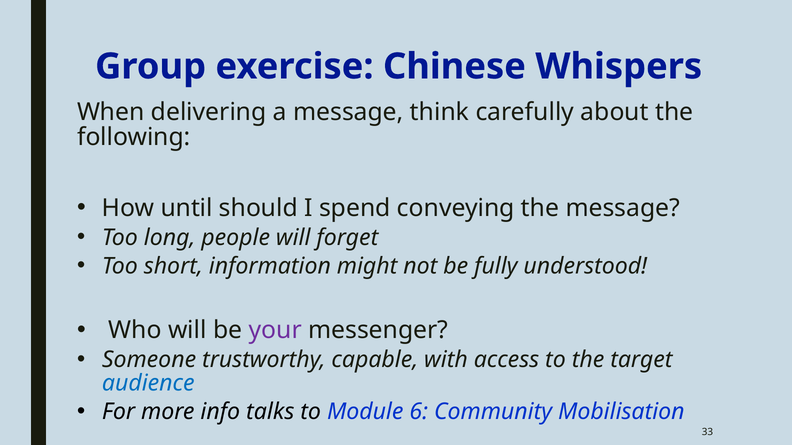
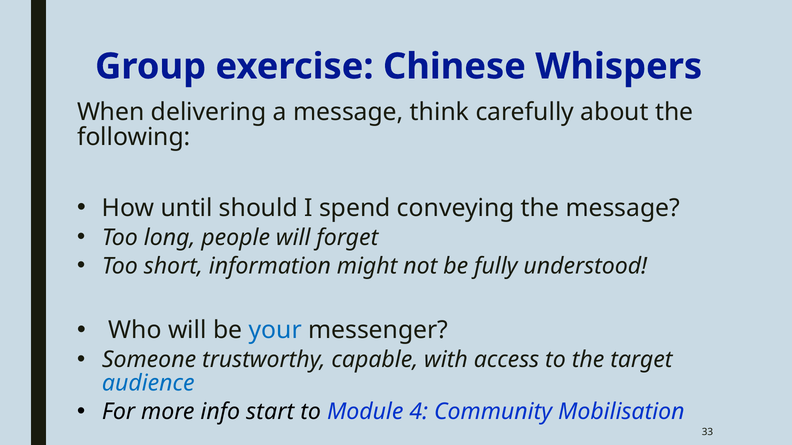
your colour: purple -> blue
talks: talks -> start
6: 6 -> 4
